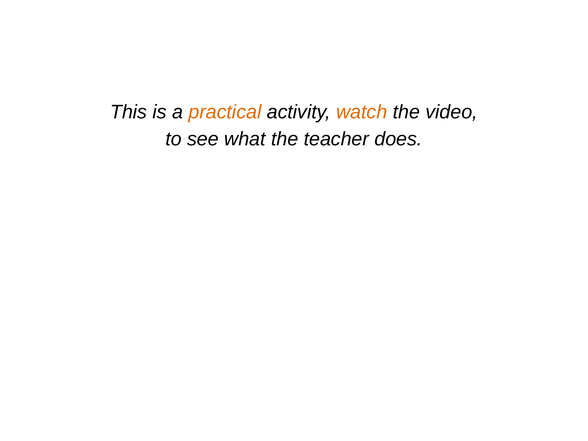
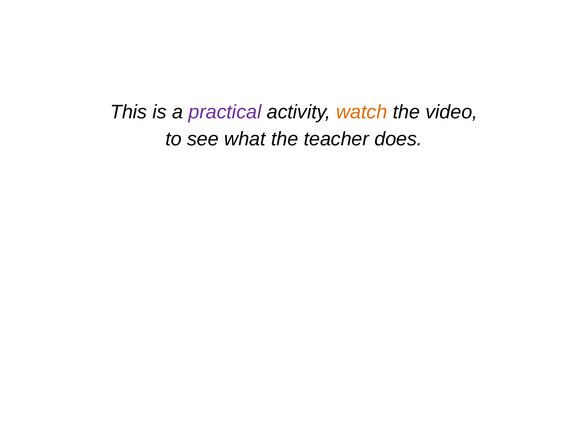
practical colour: orange -> purple
